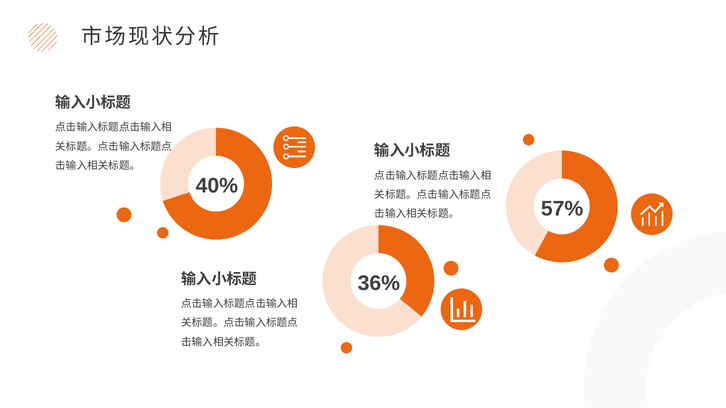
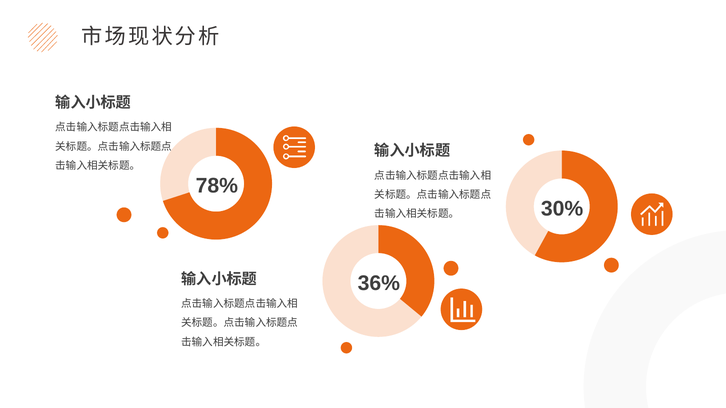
40%: 40% -> 78%
57%: 57% -> 30%
